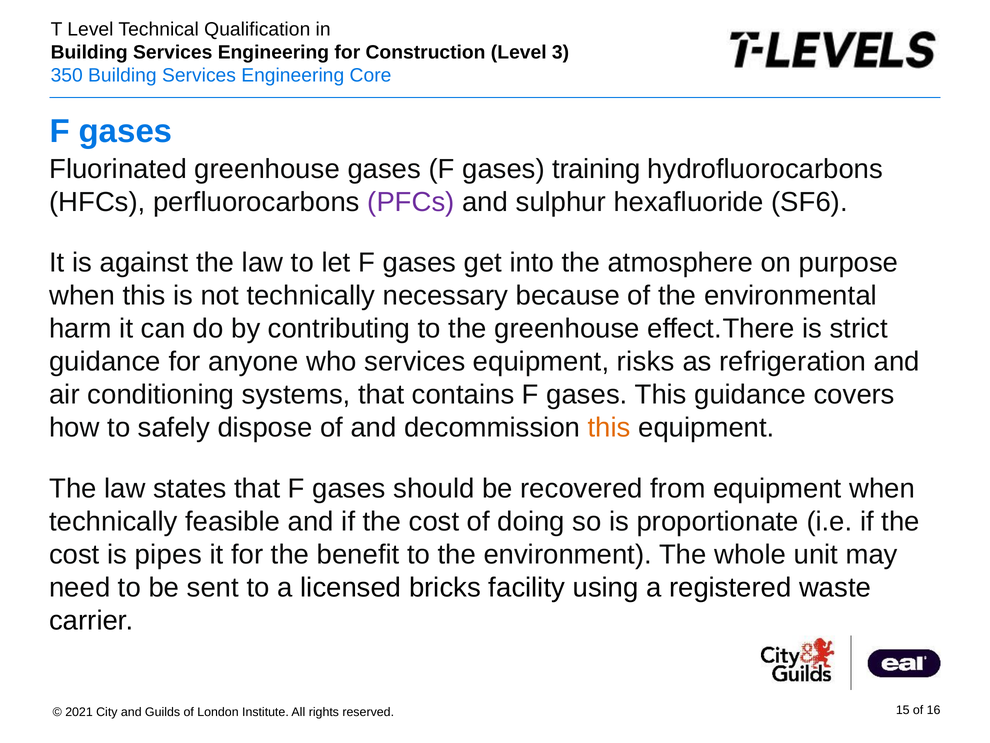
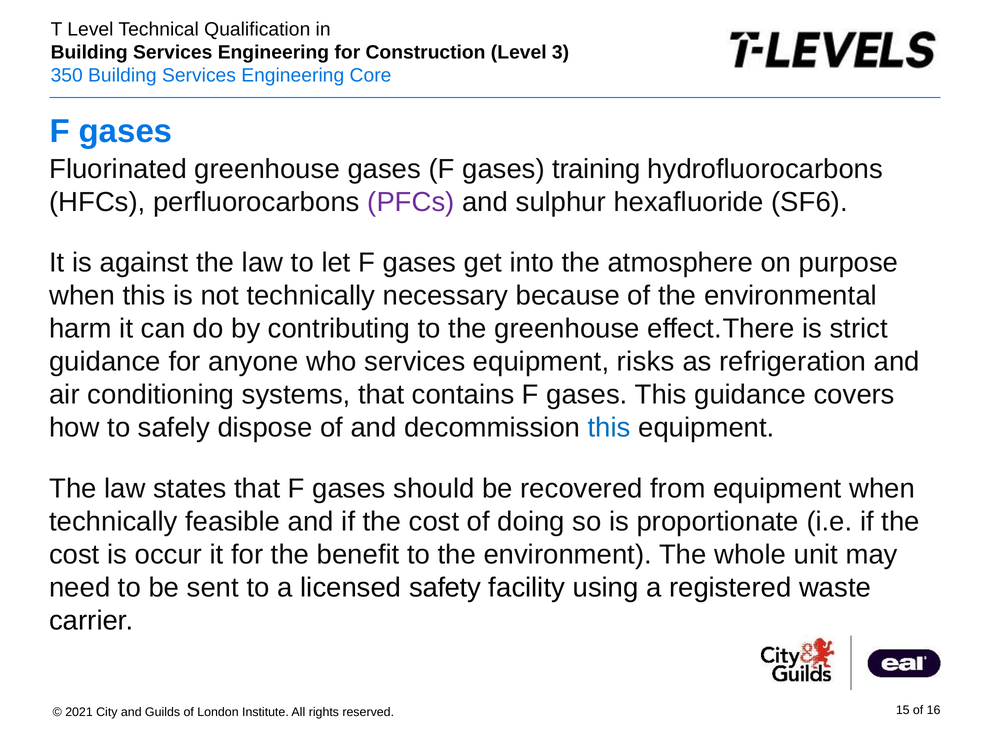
this at (609, 428) colour: orange -> blue
pipes: pipes -> occur
bricks: bricks -> safety
